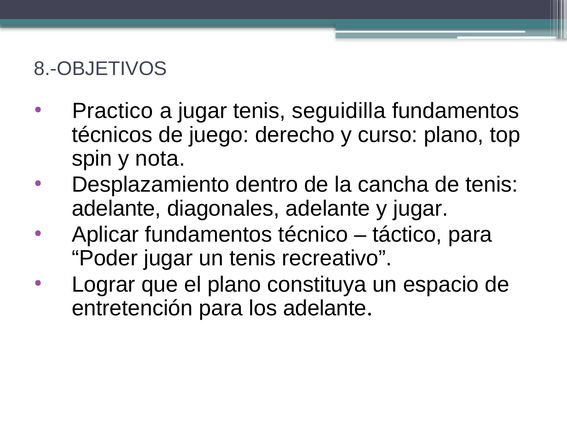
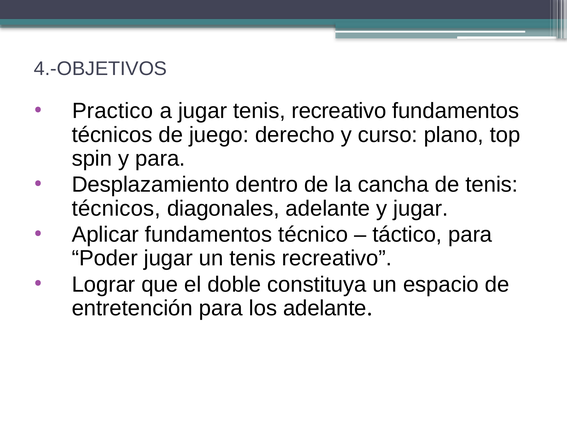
8.-OBJETIVOS: 8.-OBJETIVOS -> 4.-OBJETIVOS
jugar tenis seguidilla: seguidilla -> recreativo
y nota: nota -> para
adelante at (116, 209): adelante -> técnicos
el plano: plano -> doble
